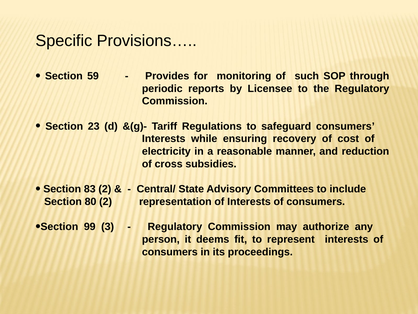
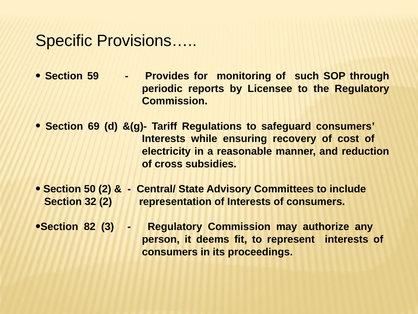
23: 23 -> 69
83: 83 -> 50
80: 80 -> 32
99: 99 -> 82
